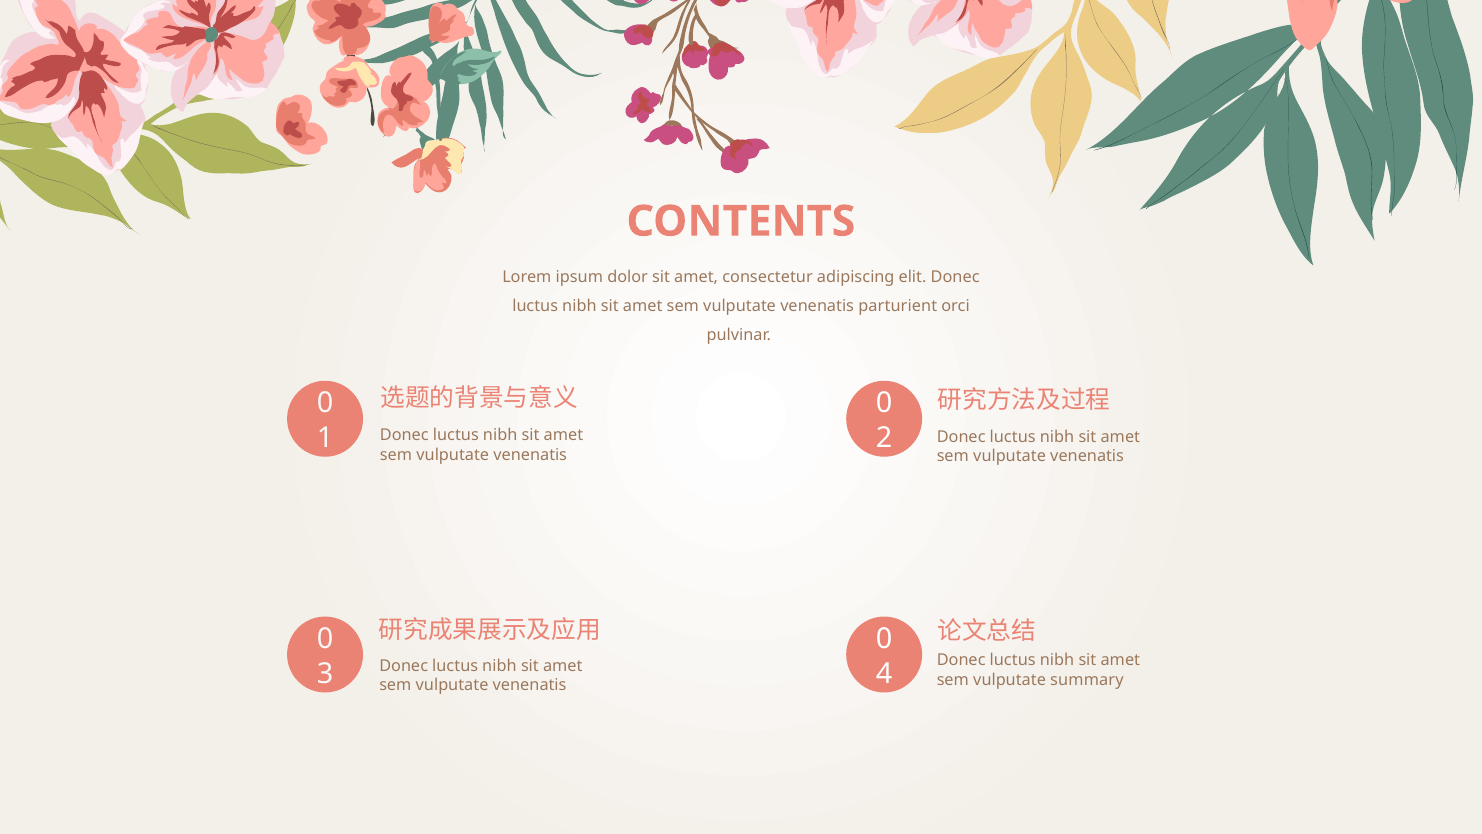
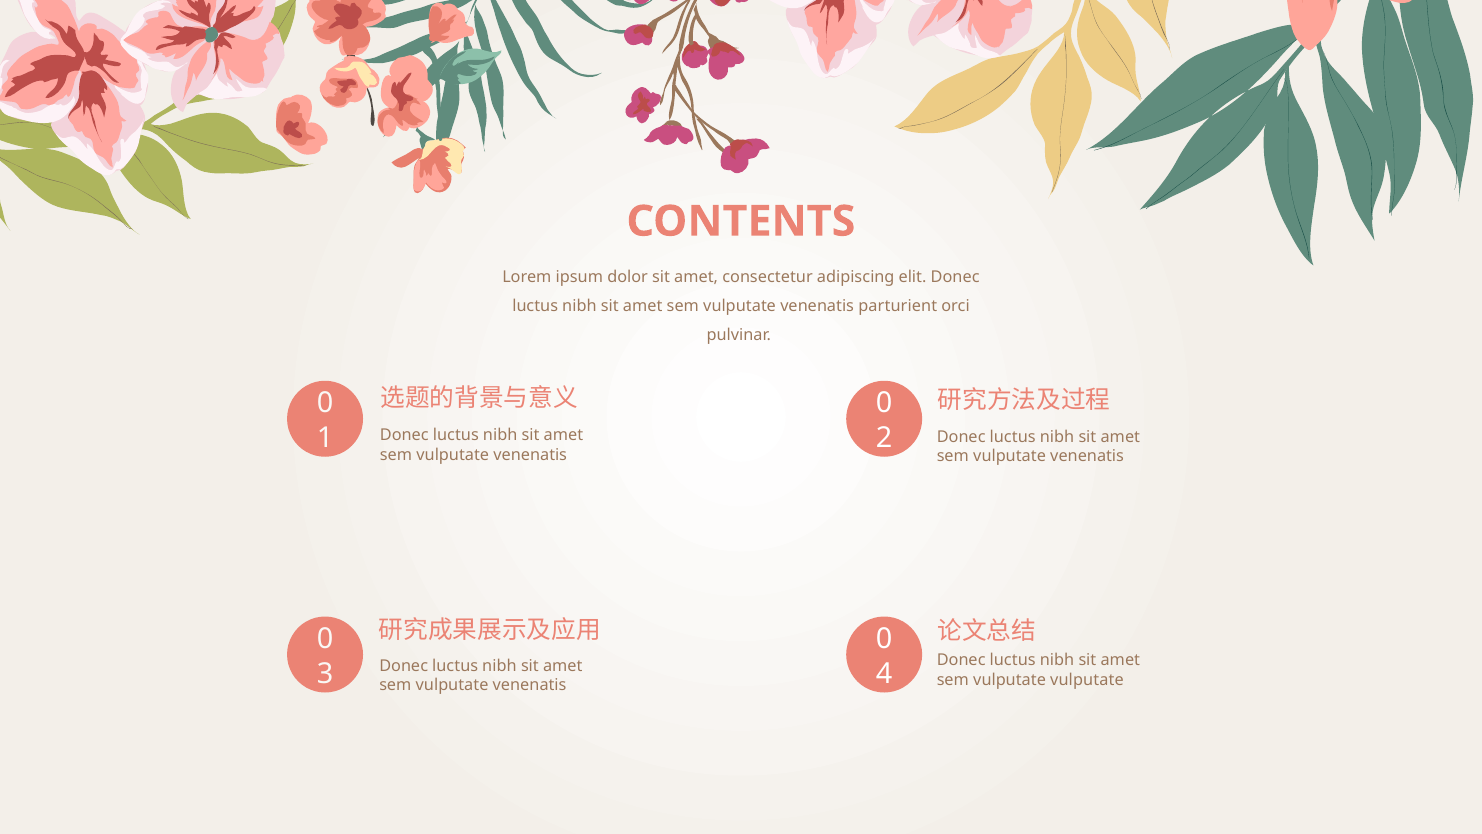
vulputate summary: summary -> vulputate
